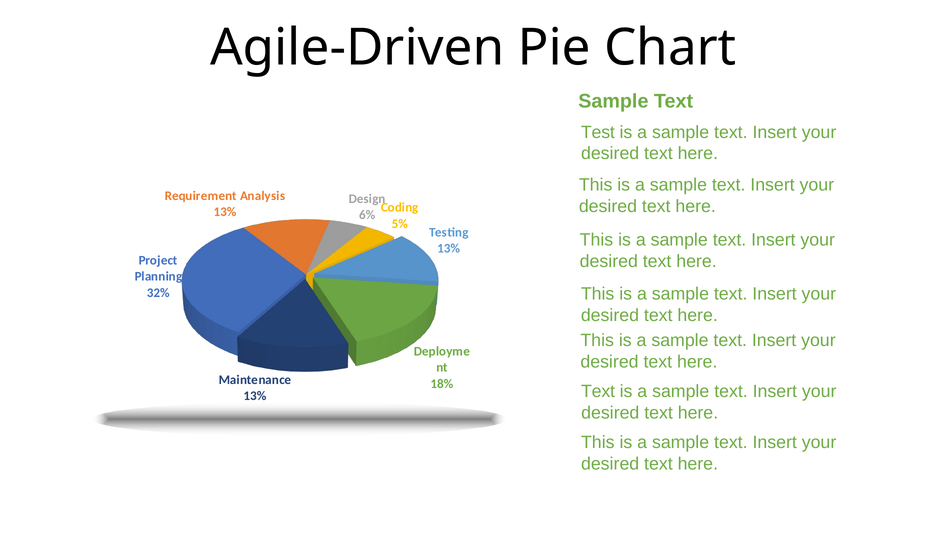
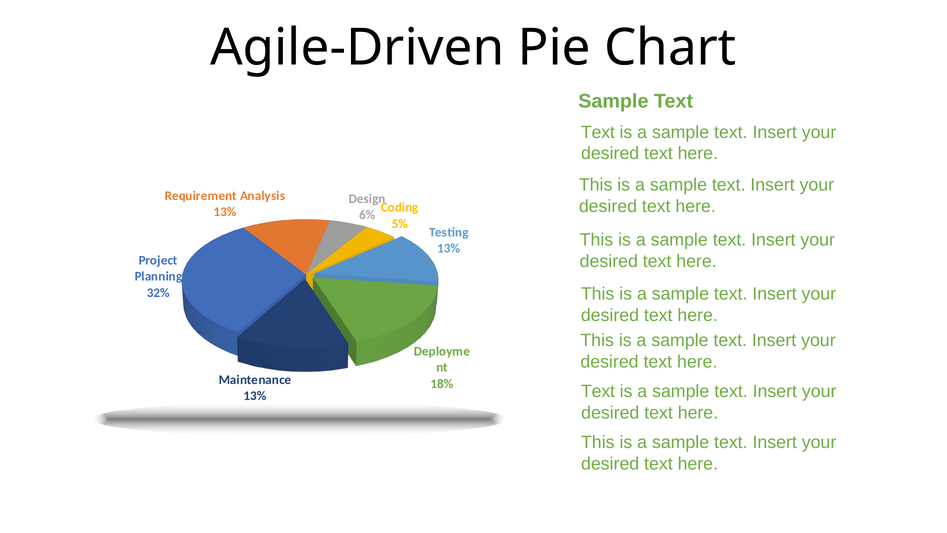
Test at (598, 132): Test -> Text
